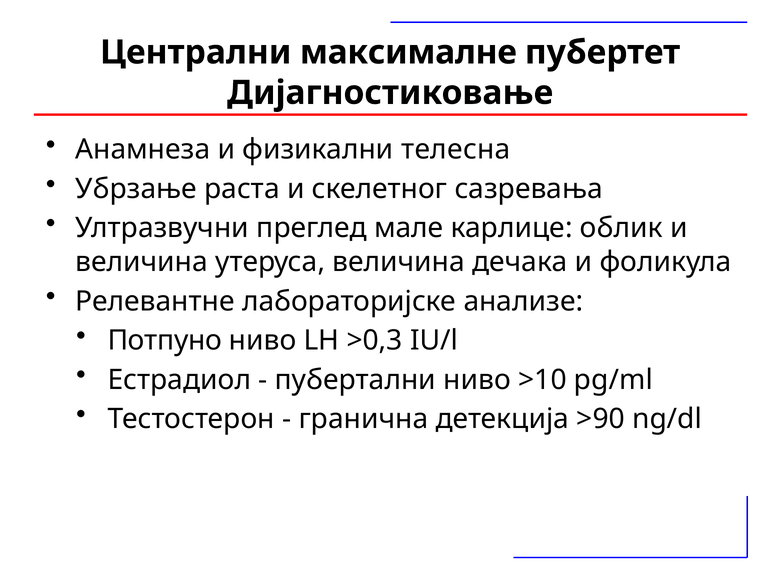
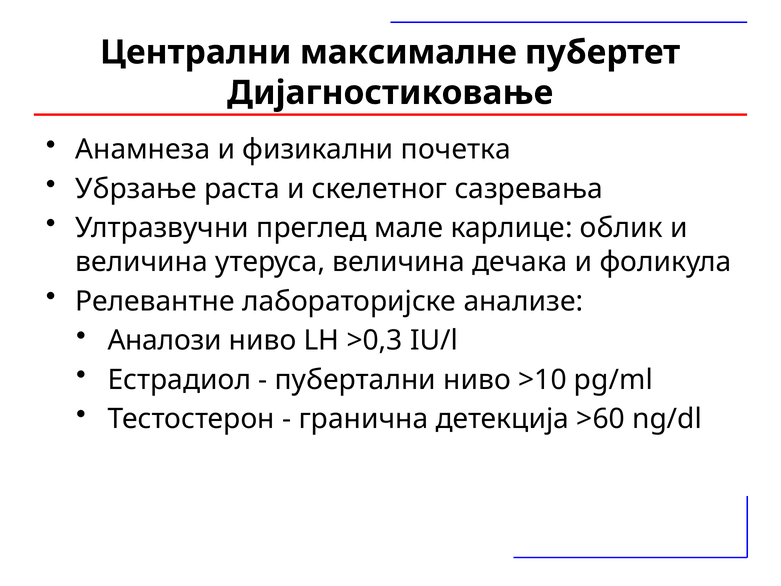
телесна: телесна -> почетка
Потпуно: Потпуно -> Аналози
>90: >90 -> >60
